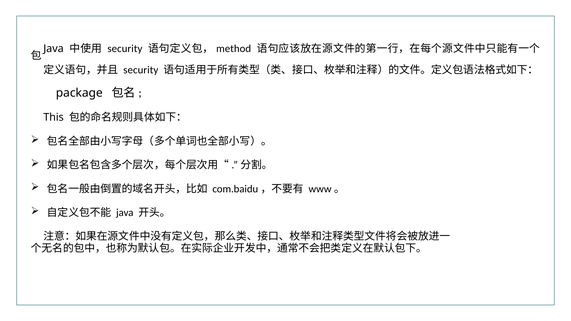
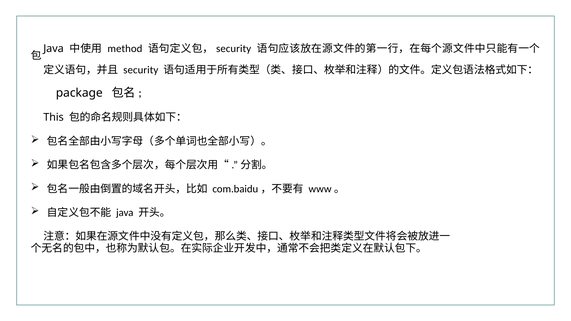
security at (125, 49): security -> method
method at (234, 49): method -> security
